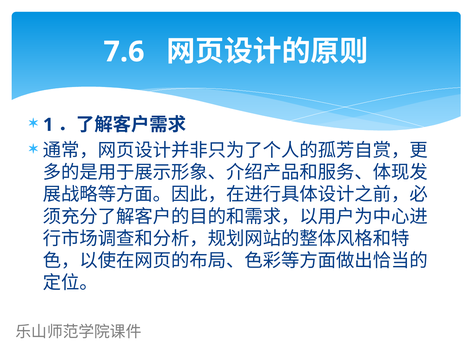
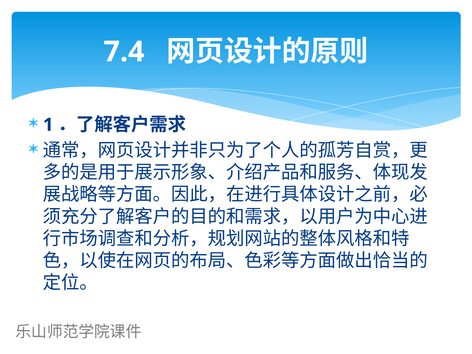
7.6: 7.6 -> 7.4
